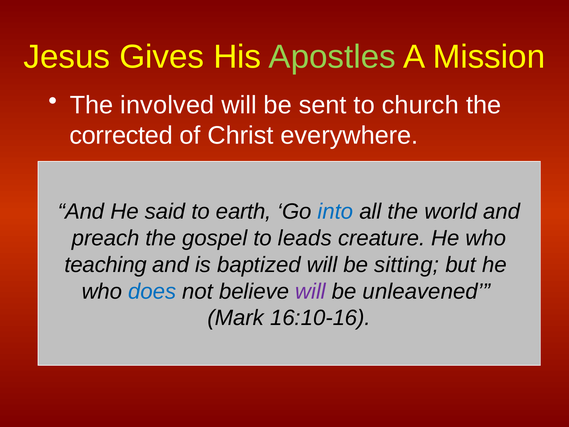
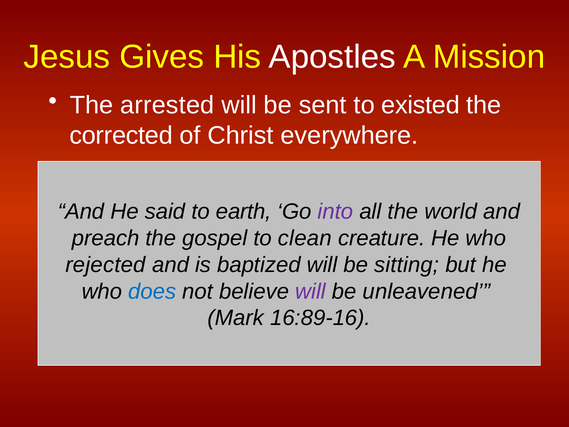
Apostles colour: light green -> white
involved: involved -> arrested
church: church -> existed
into colour: blue -> purple
leads: leads -> clean
teaching: teaching -> rejected
16:10-16: 16:10-16 -> 16:89-16
